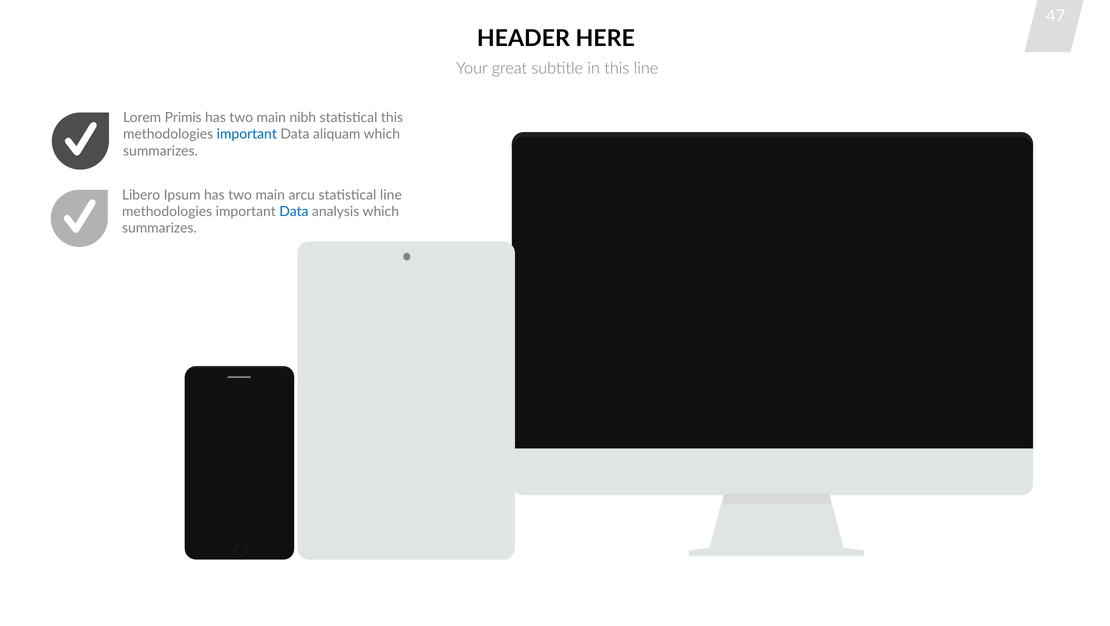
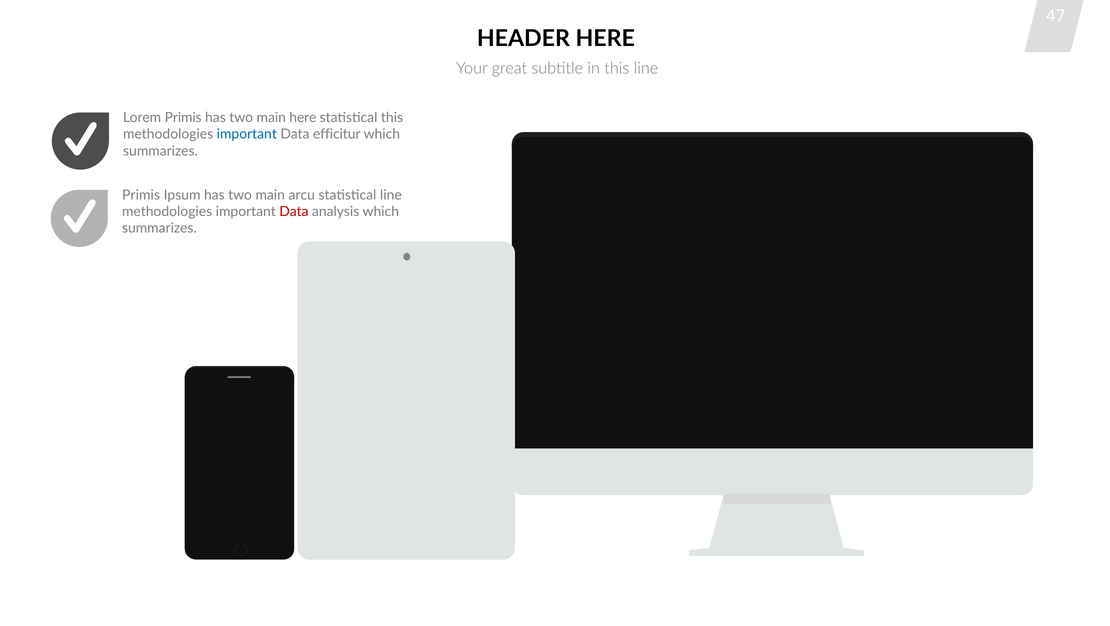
main nibh: nibh -> here
aliquam: aliquam -> efficitur
Libero at (141, 195): Libero -> Primis
Data at (294, 212) colour: blue -> red
